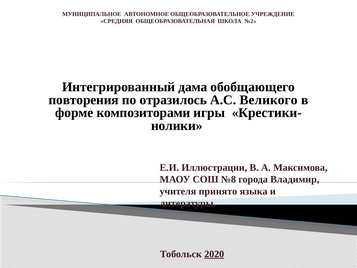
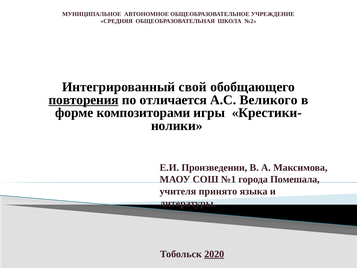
дама: дама -> свой
повторения underline: none -> present
отразилось: отразилось -> отличается
Иллюстрации: Иллюстрации -> Произведении
№8: №8 -> №1
Владимир: Владимир -> Помешала
